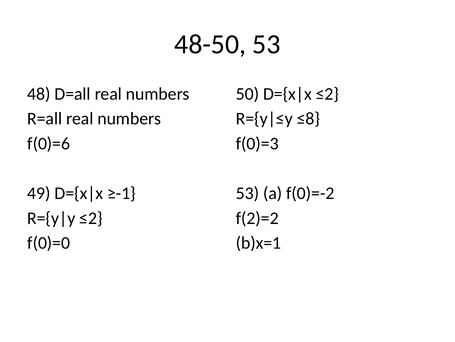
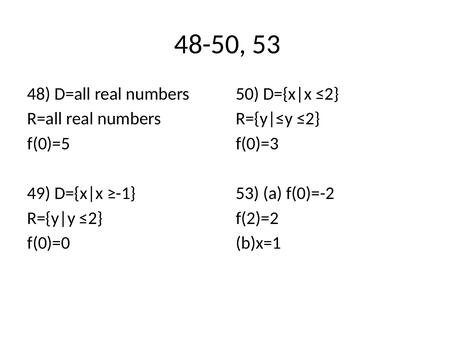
≤8 at (308, 119): ≤8 -> ≤2
f(0)=6: f(0)=6 -> f(0)=5
